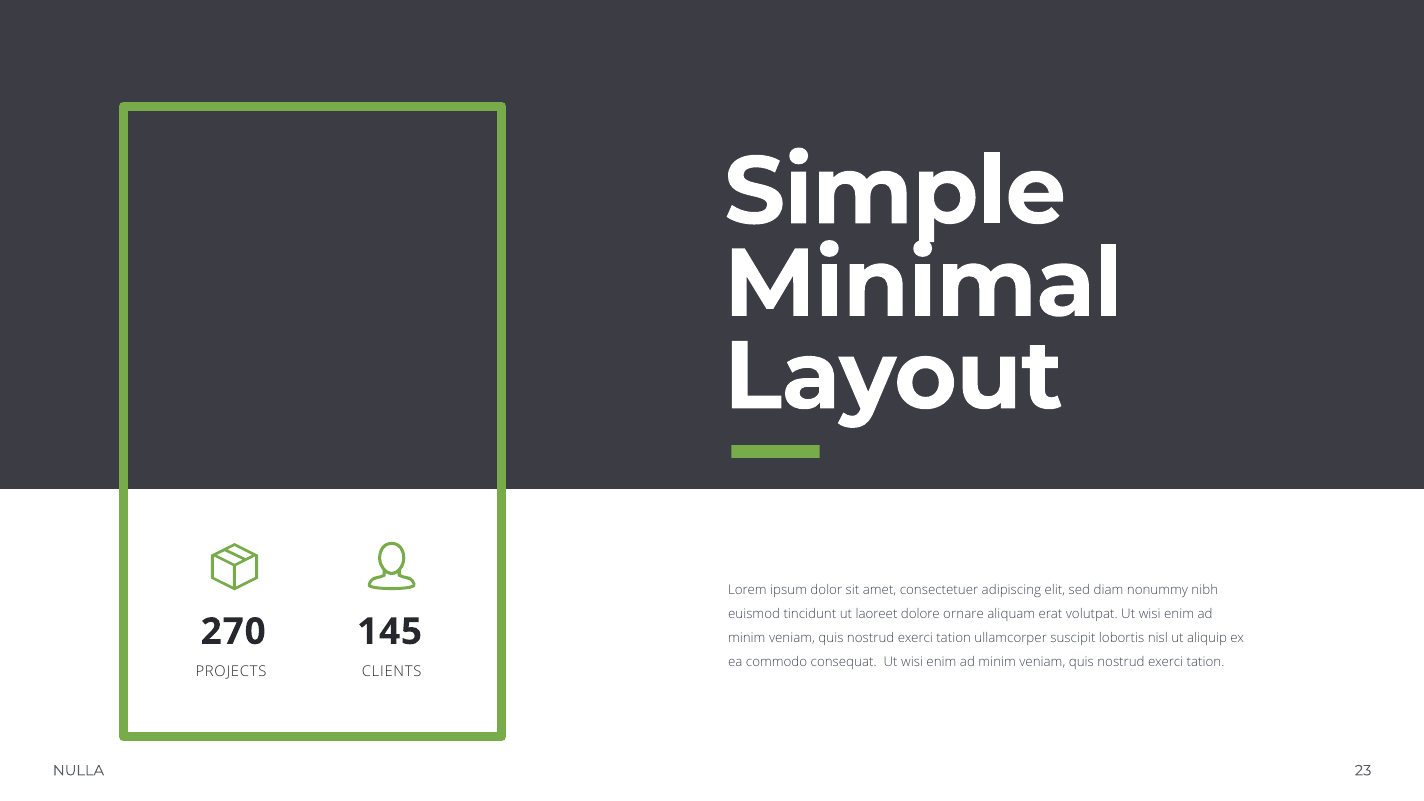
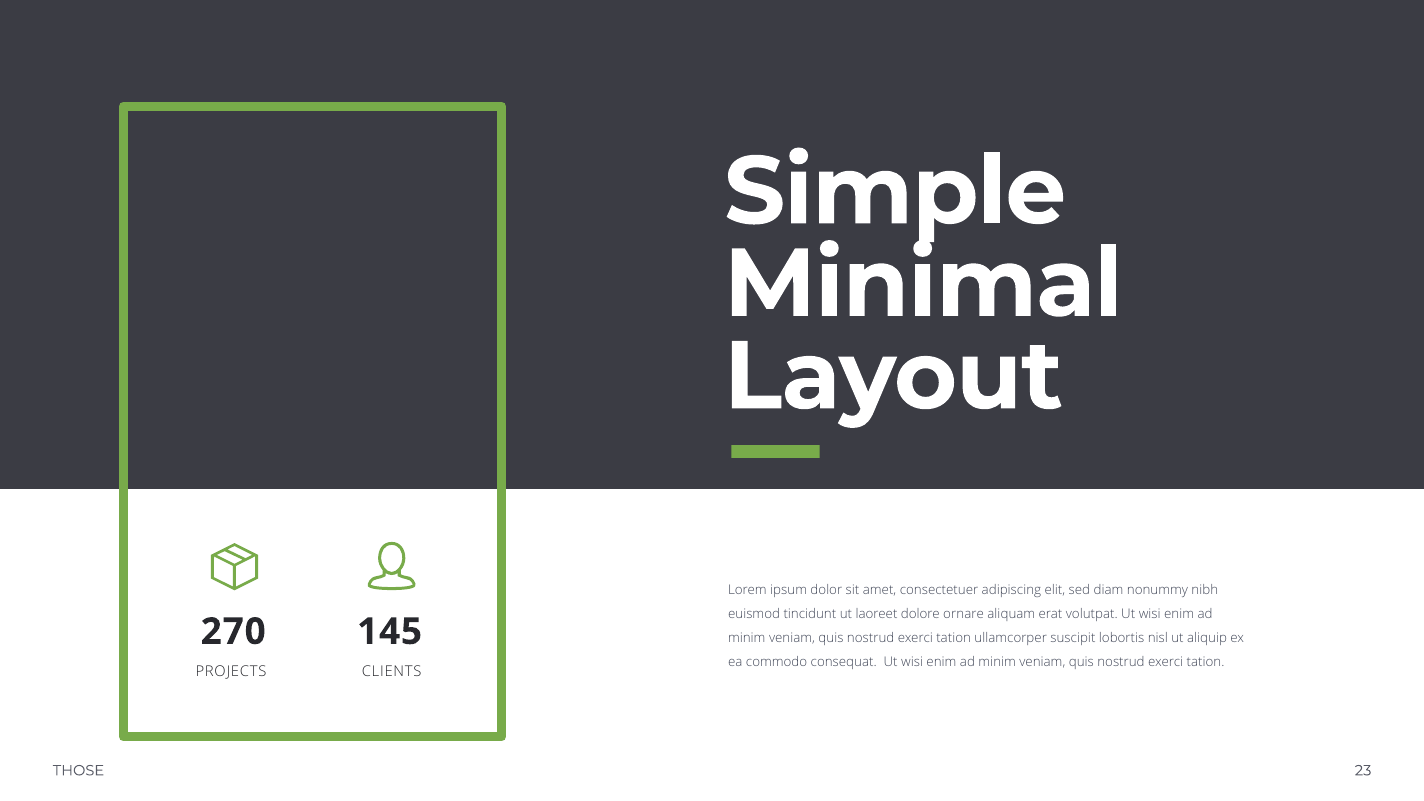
NULLA: NULLA -> THOSE
